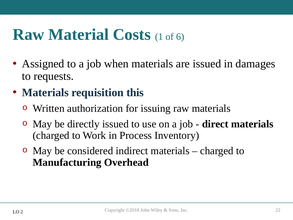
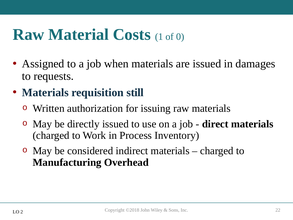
6: 6 -> 0
this: this -> still
